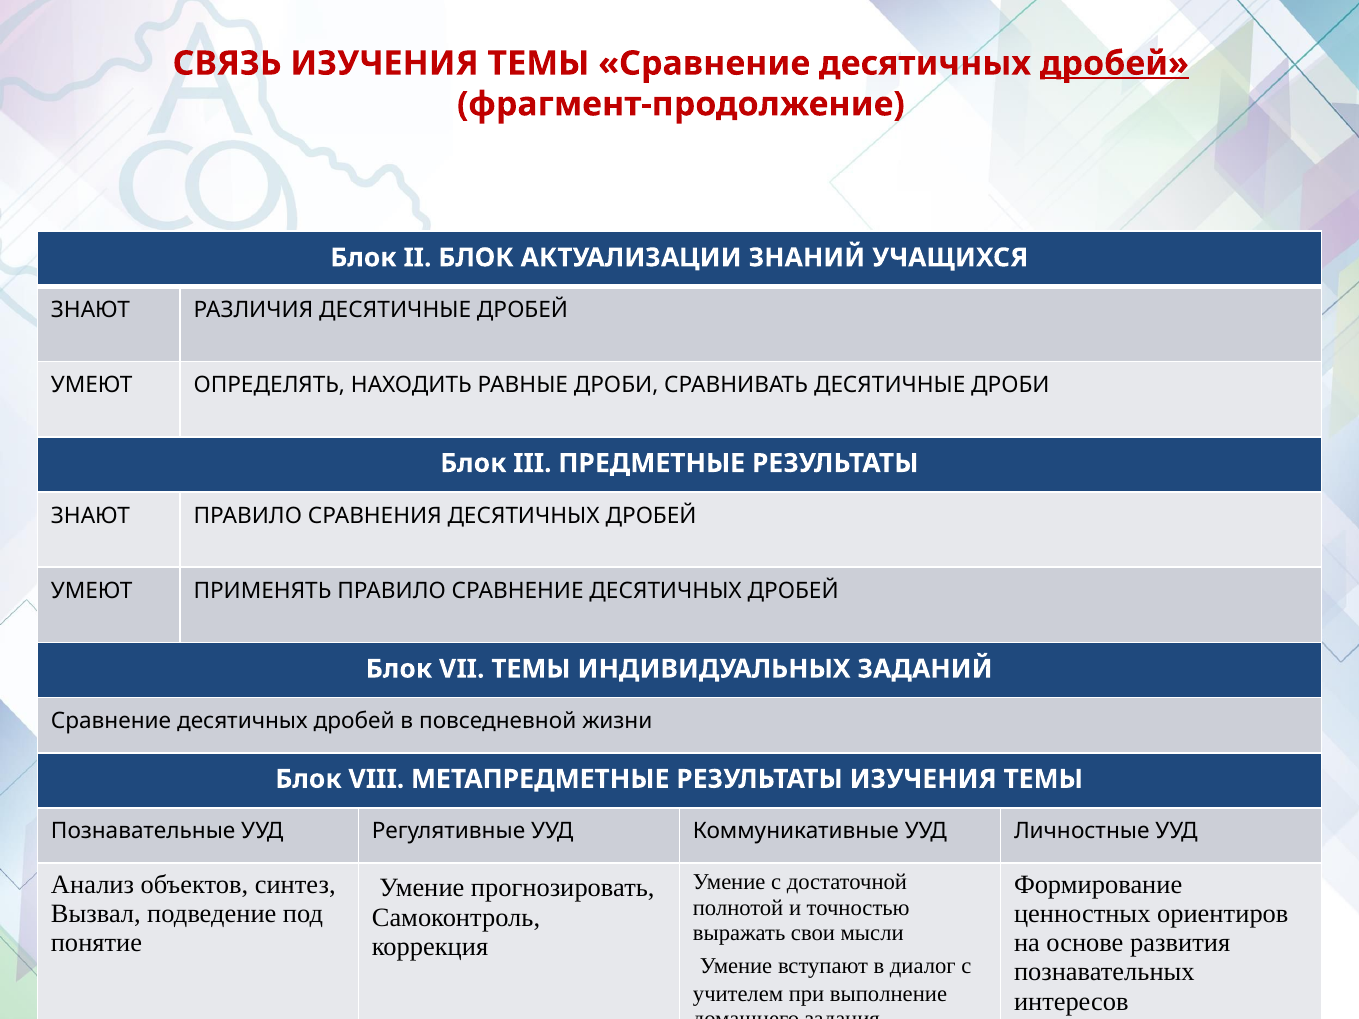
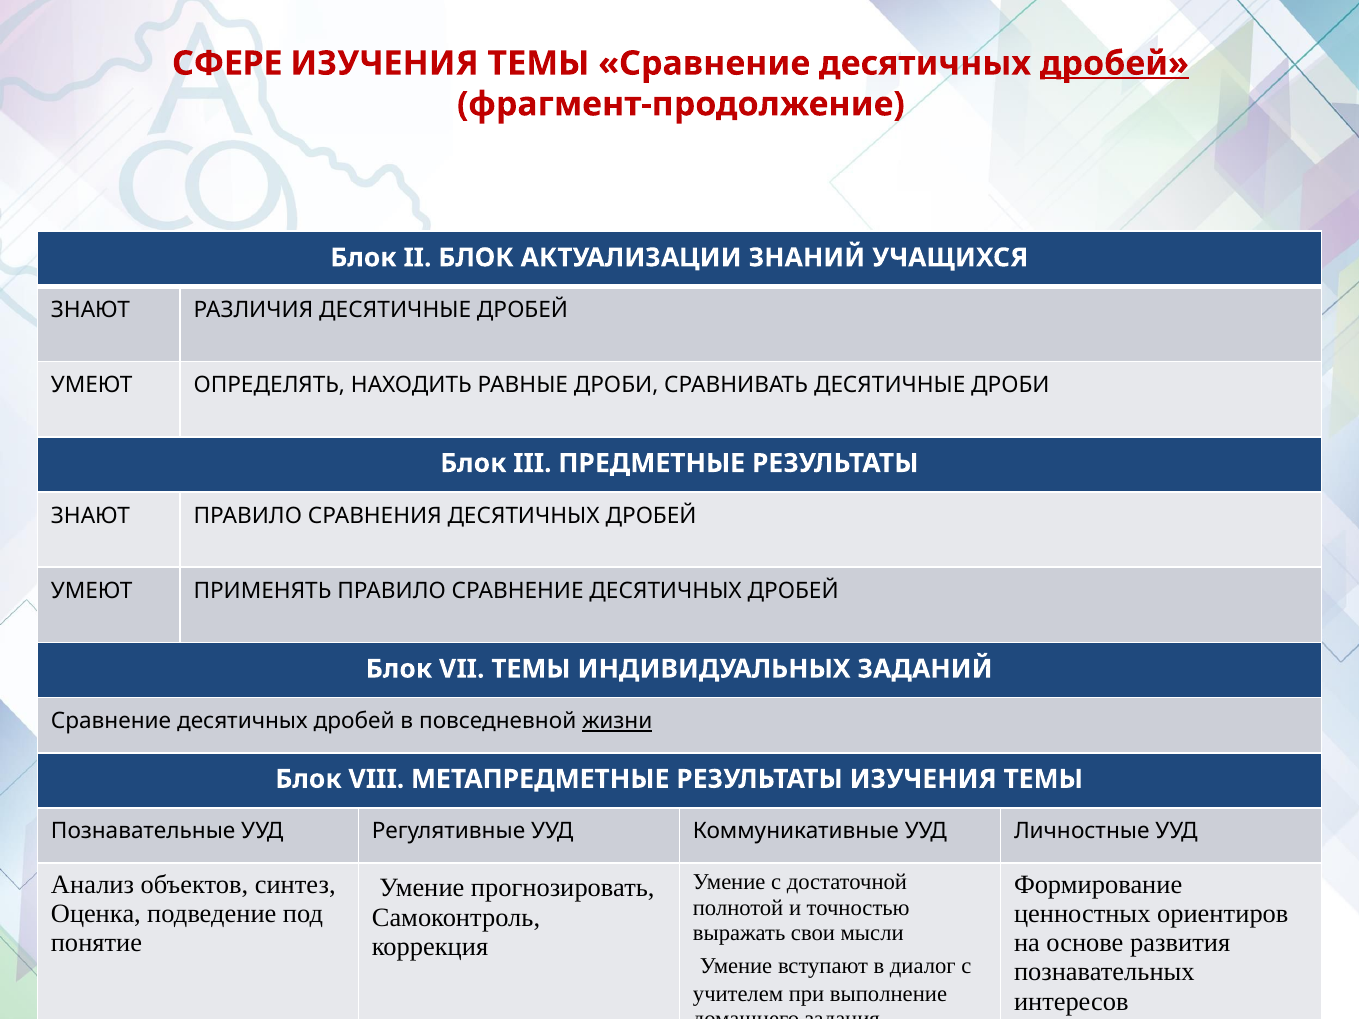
СВЯЗЬ: СВЯЗЬ -> СФЕРЕ
жизни underline: none -> present
Вызвал: Вызвал -> Оценка
